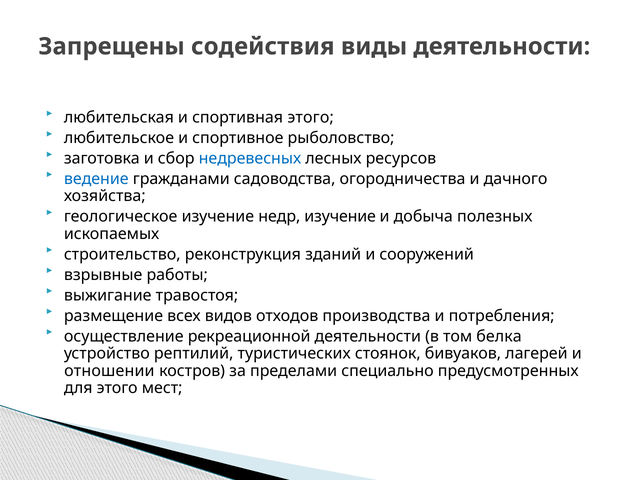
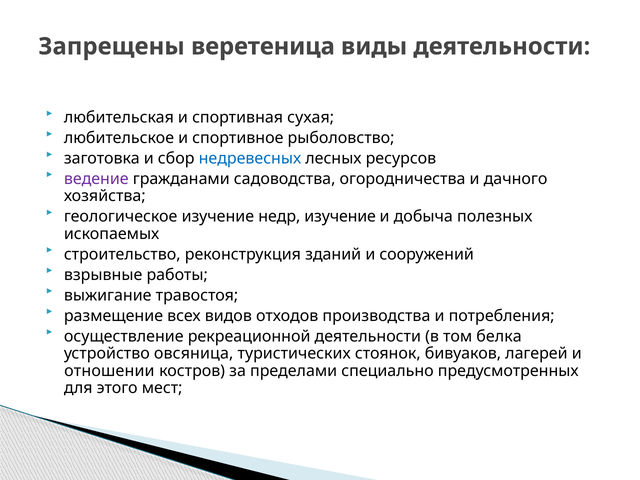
содействия: содействия -> веретеница
спортивная этого: этого -> сухая
ведение colour: blue -> purple
рептилий: рептилий -> овсяница
